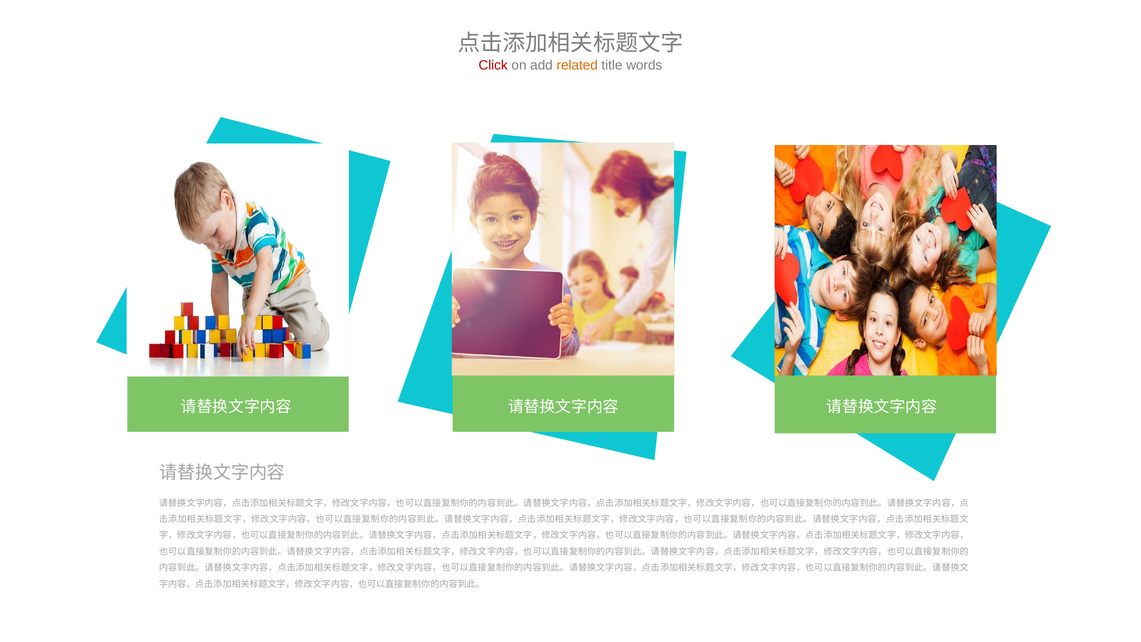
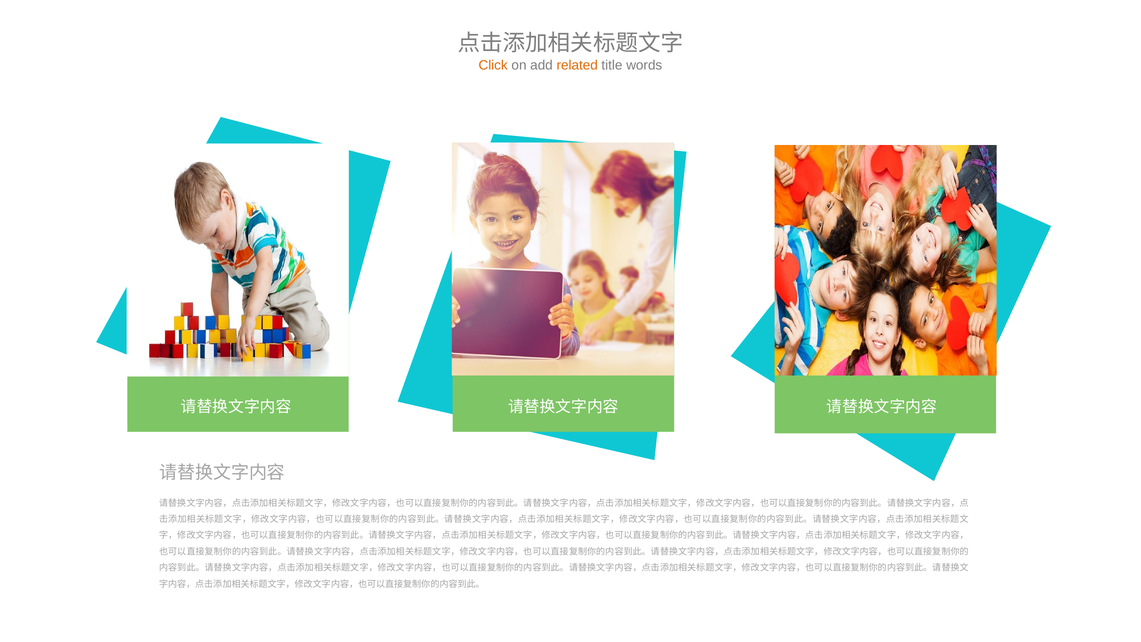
Click colour: red -> orange
